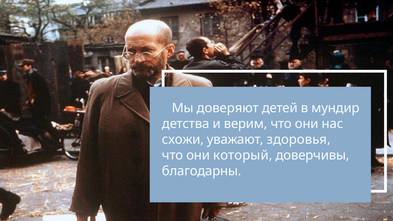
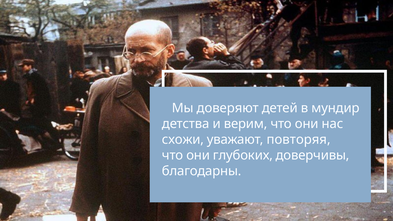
здоровья: здоровья -> повторяя
который: который -> глубоких
